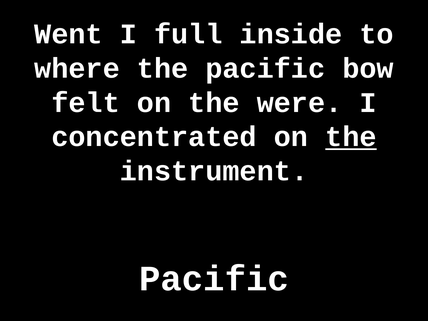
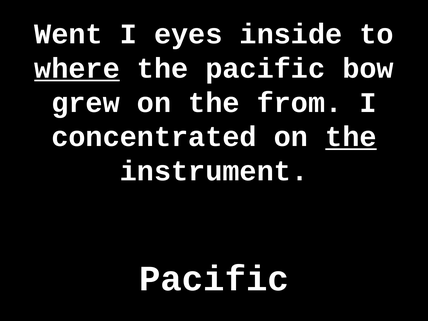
full: full -> eyes
where underline: none -> present
felt: felt -> grew
were: were -> from
